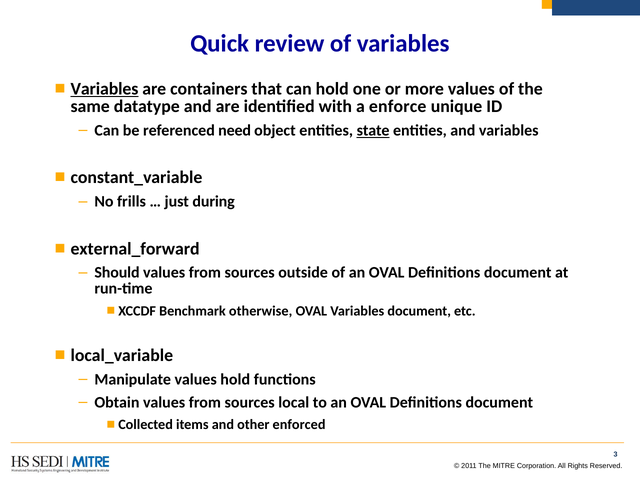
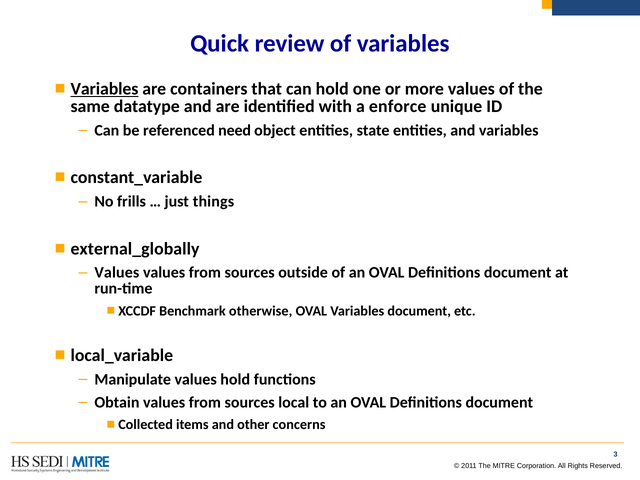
state underline: present -> none
during: during -> things
external_forward: external_forward -> external_globally
Should at (117, 273): Should -> Values
enforced: enforced -> concerns
